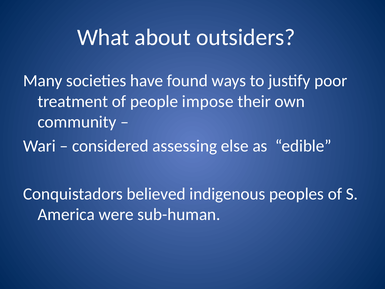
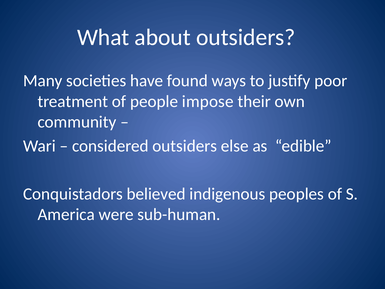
considered assessing: assessing -> outsiders
